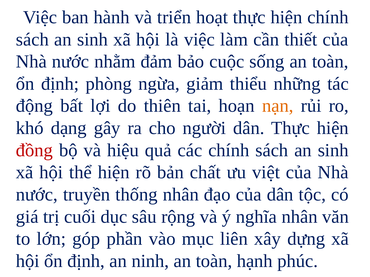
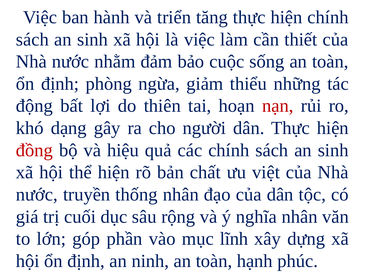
hoạt: hoạt -> tăng
nạn colour: orange -> red
liên: liên -> lĩnh
